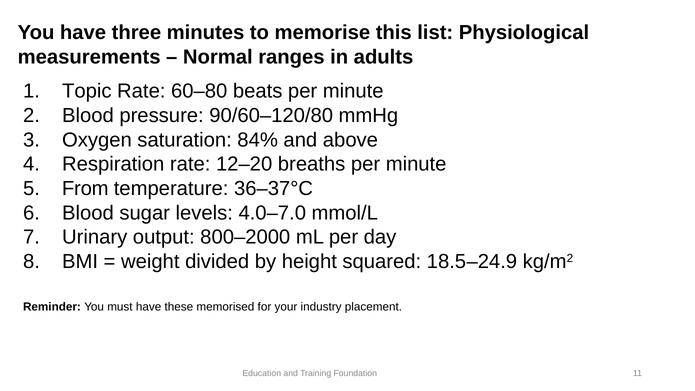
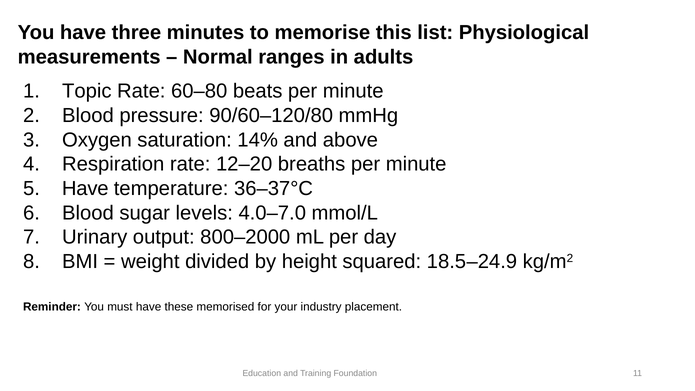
84%: 84% -> 14%
From at (85, 189): From -> Have
